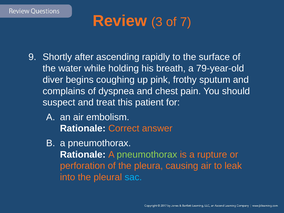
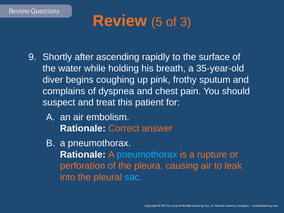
3: 3 -> 5
7: 7 -> 3
79-year-old: 79-year-old -> 35-year-old
pneumothorax at (147, 154) colour: light green -> light blue
